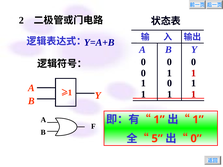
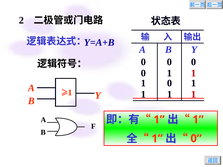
5 at (157, 139): 5 -> 1
